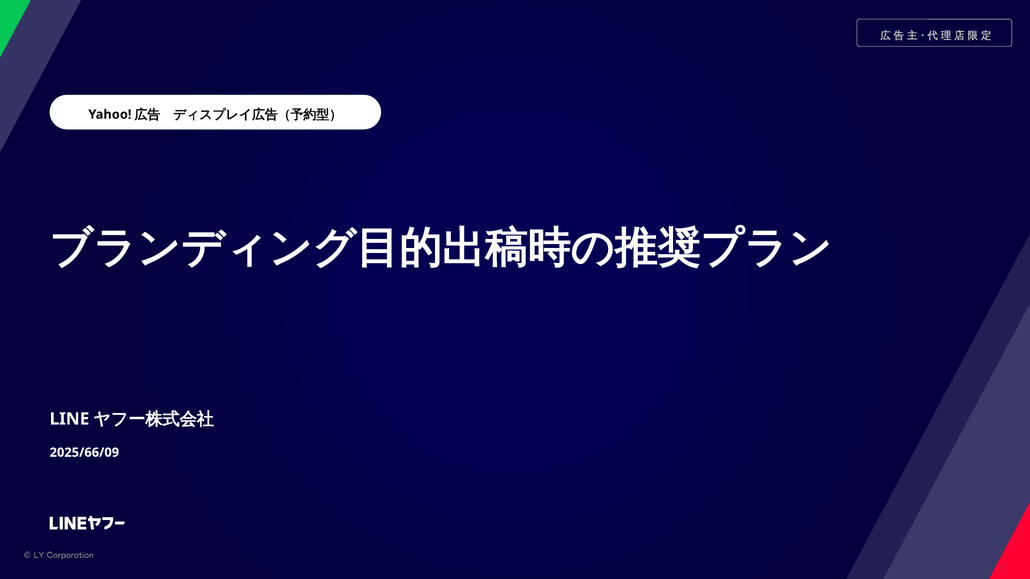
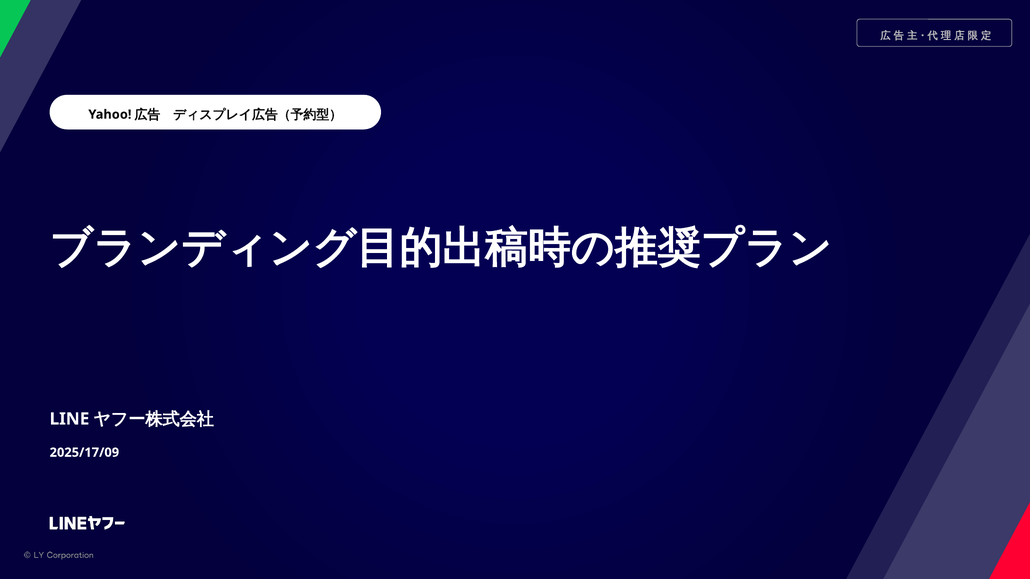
2025/66/09: 2025/66/09 -> 2025/17/09
